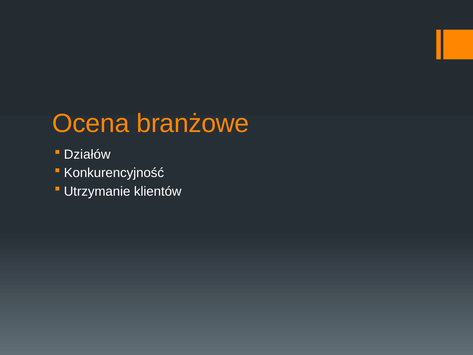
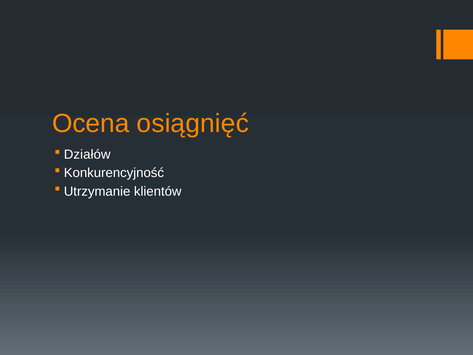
branżowe: branżowe -> osiągnięć
